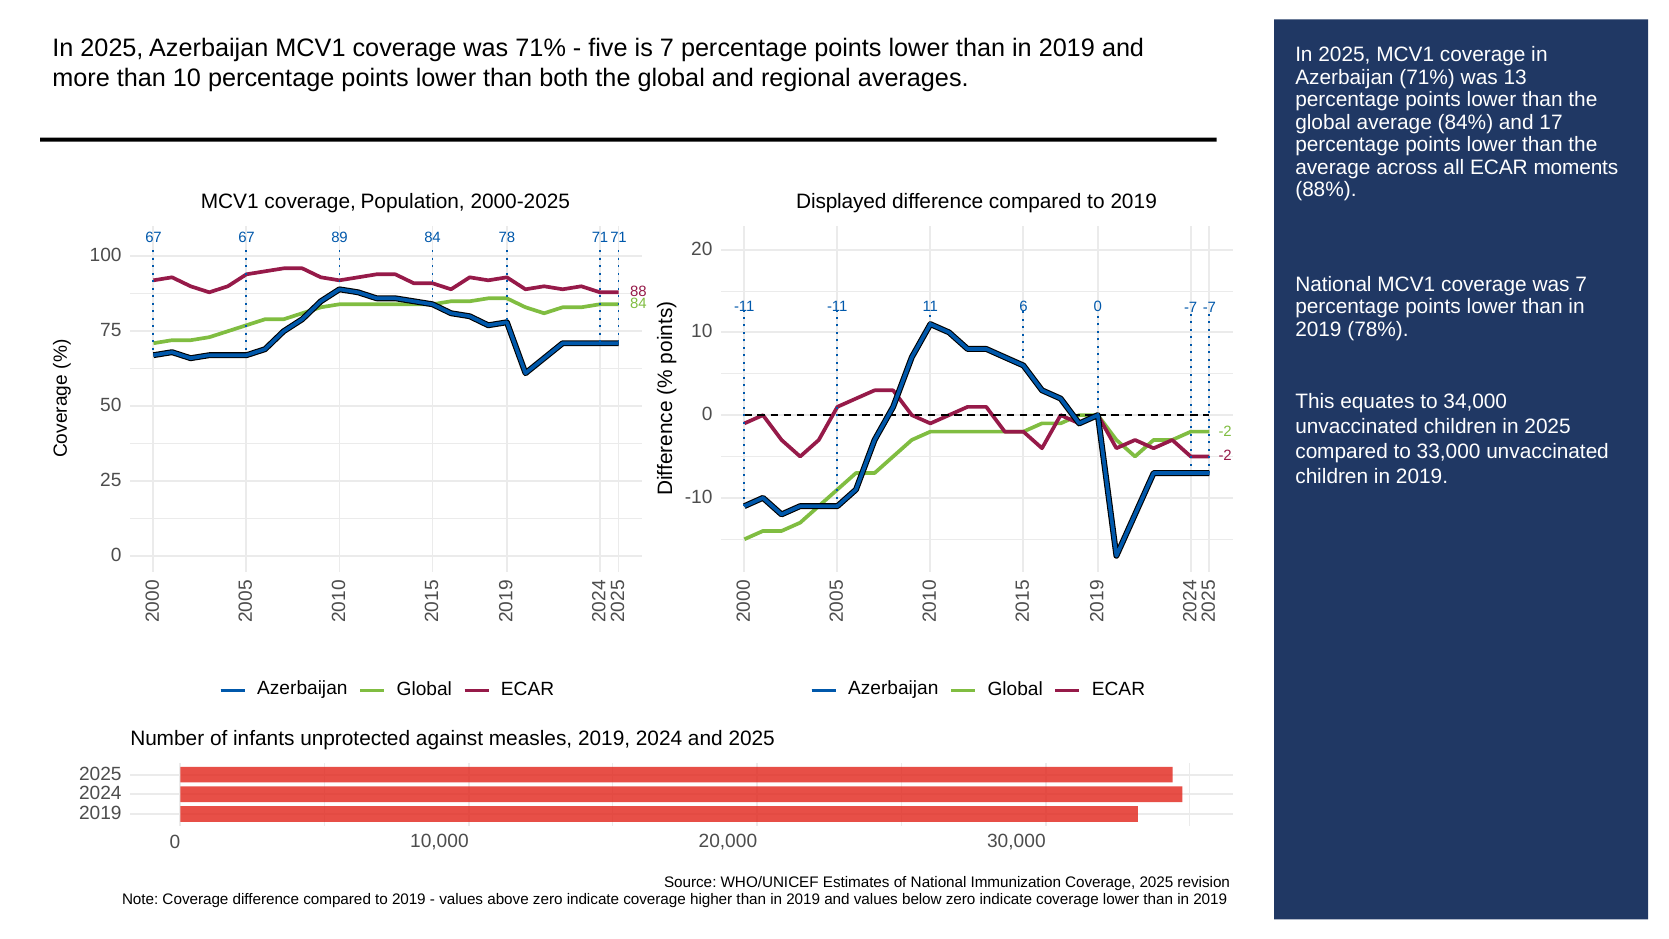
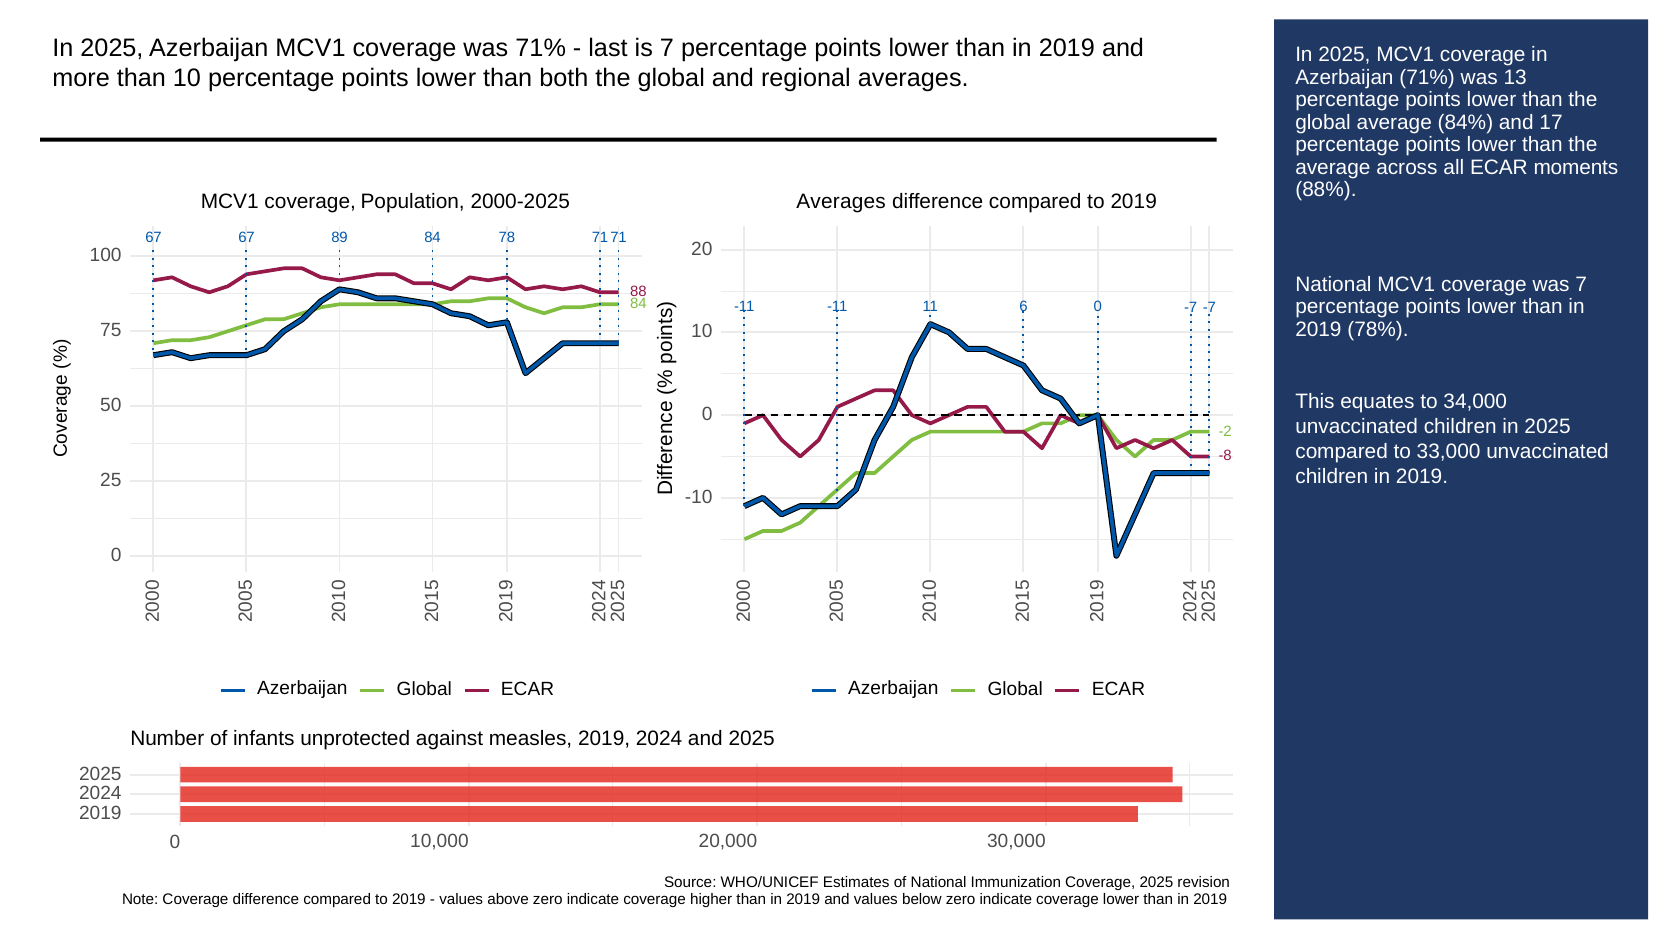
five: five -> last
Displayed at (841, 201): Displayed -> Averages
-2 at (1225, 456): -2 -> -8
